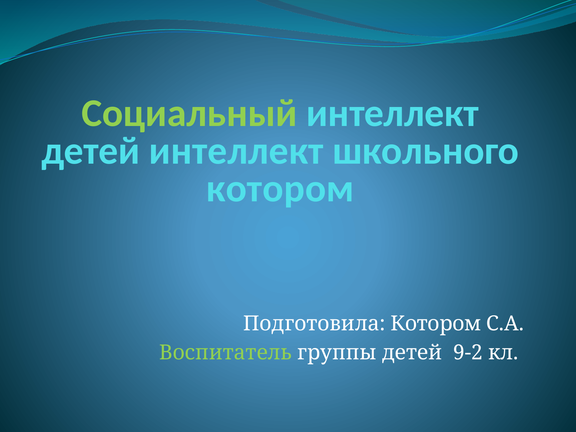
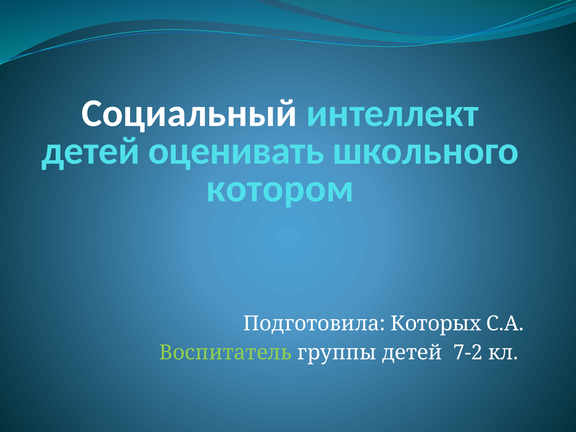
Социальный colour: light green -> white
детей интеллект: интеллект -> оценивать
Подготовила Котором: Котором -> Которых
9-2: 9-2 -> 7-2
